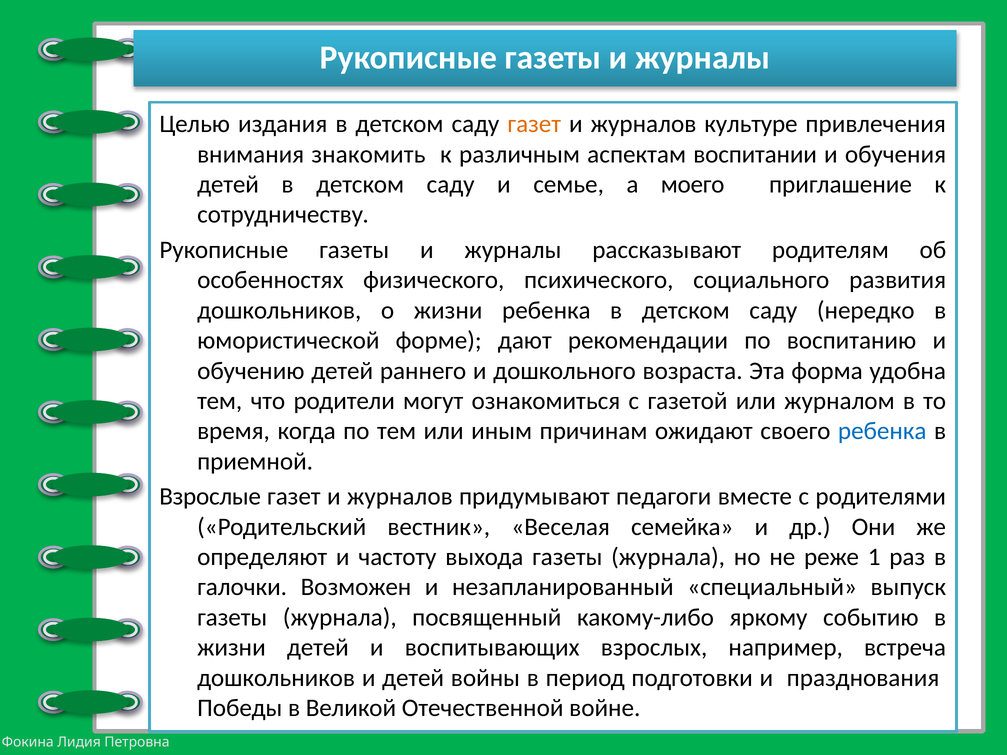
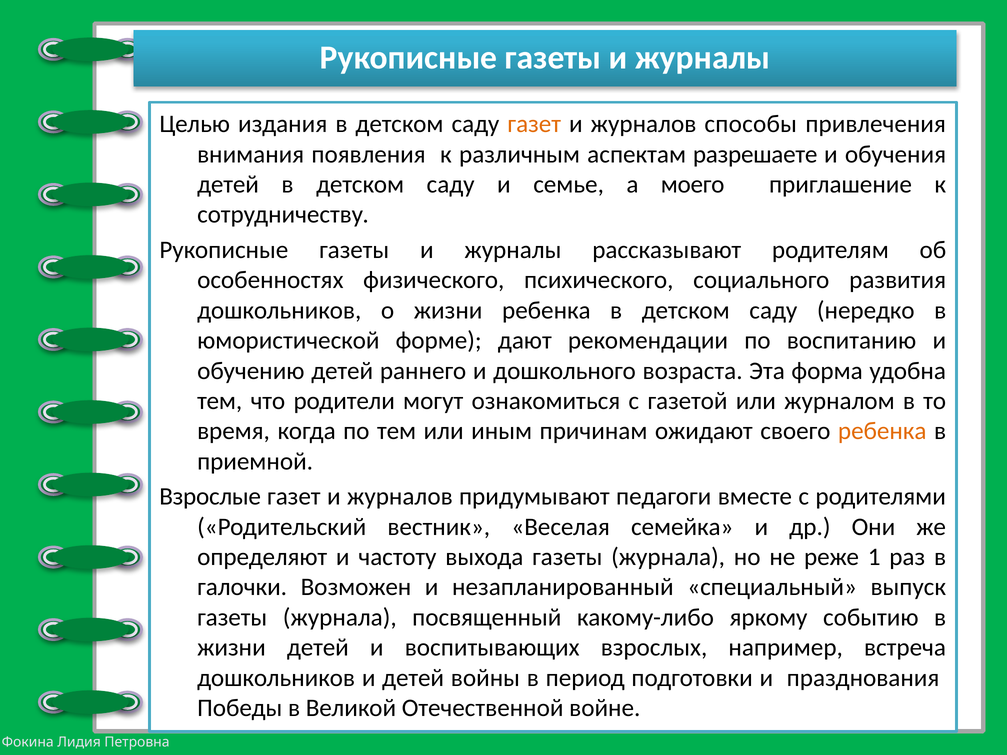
культуре: культуре -> способы
знакомить: знакомить -> появления
воспитании: воспитании -> разрешаете
ребенка at (882, 431) colour: blue -> orange
